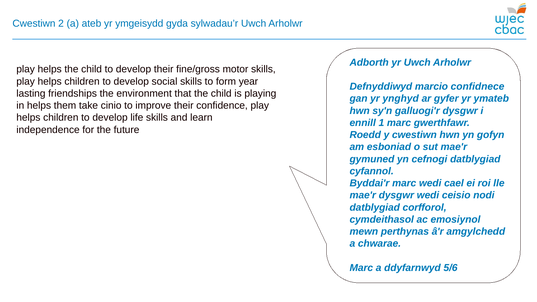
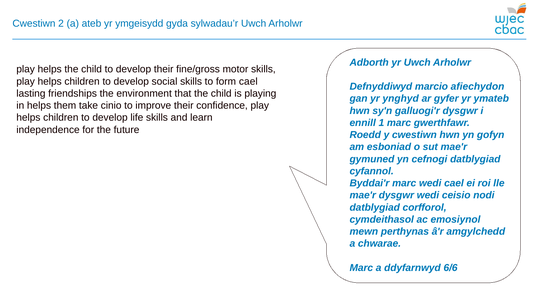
form year: year -> cael
confidnece: confidnece -> afiechydon
5/6: 5/6 -> 6/6
